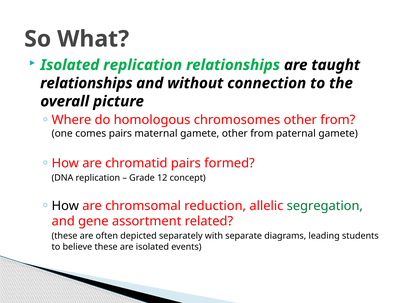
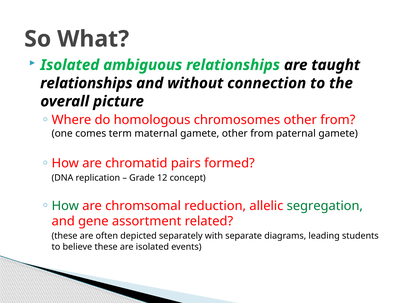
Isolated replication: replication -> ambiguous
comes pairs: pairs -> term
How at (65, 206) colour: black -> green
